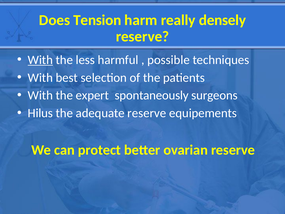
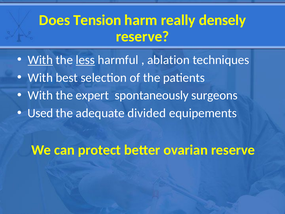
less underline: none -> present
possible: possible -> ablation
Hilus: Hilus -> Used
adequate reserve: reserve -> divided
